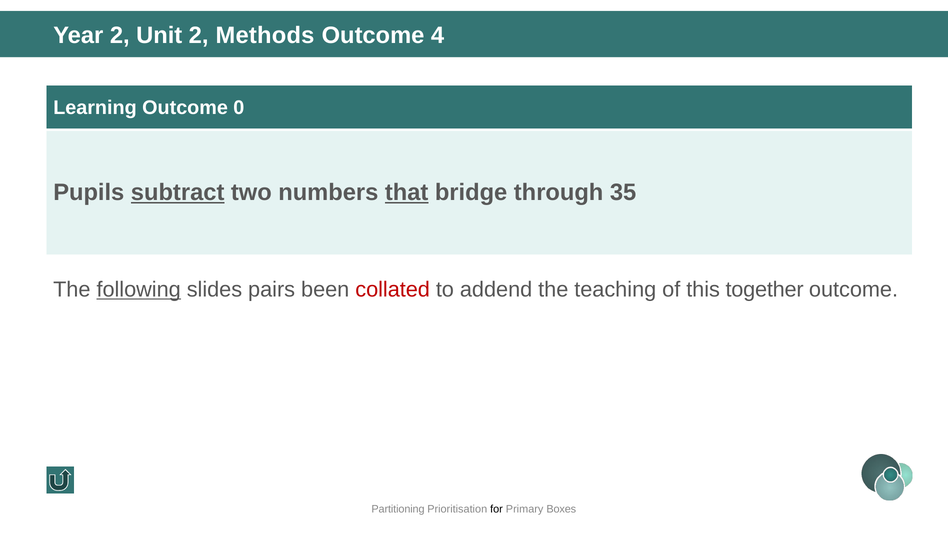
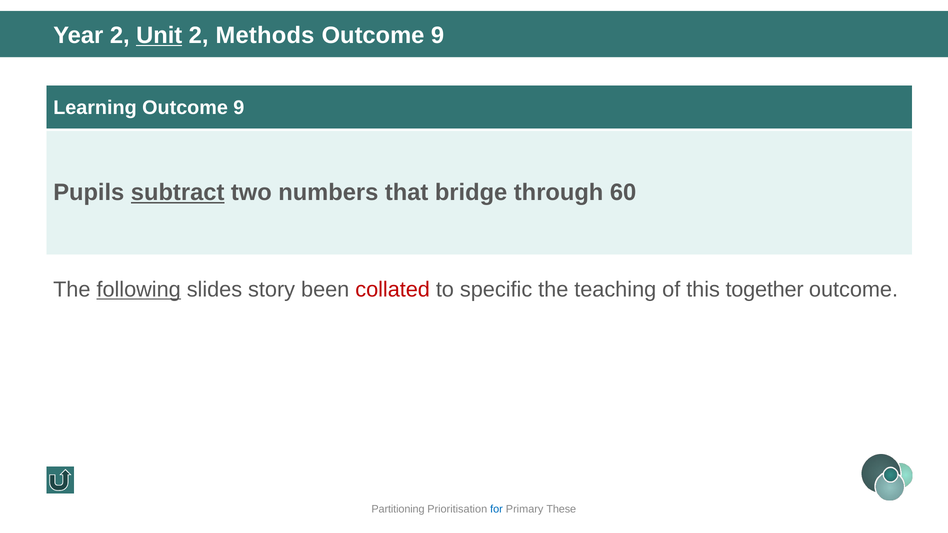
Unit underline: none -> present
4 at (438, 35): 4 -> 9
Learning Outcome 0: 0 -> 9
that underline: present -> none
35: 35 -> 60
pairs: pairs -> story
addend: addend -> specific
for colour: black -> blue
Boxes: Boxes -> These
